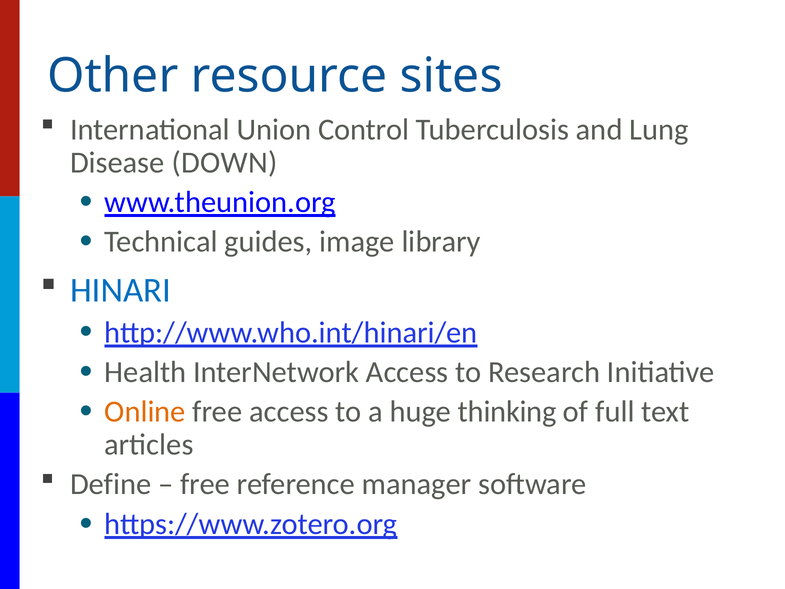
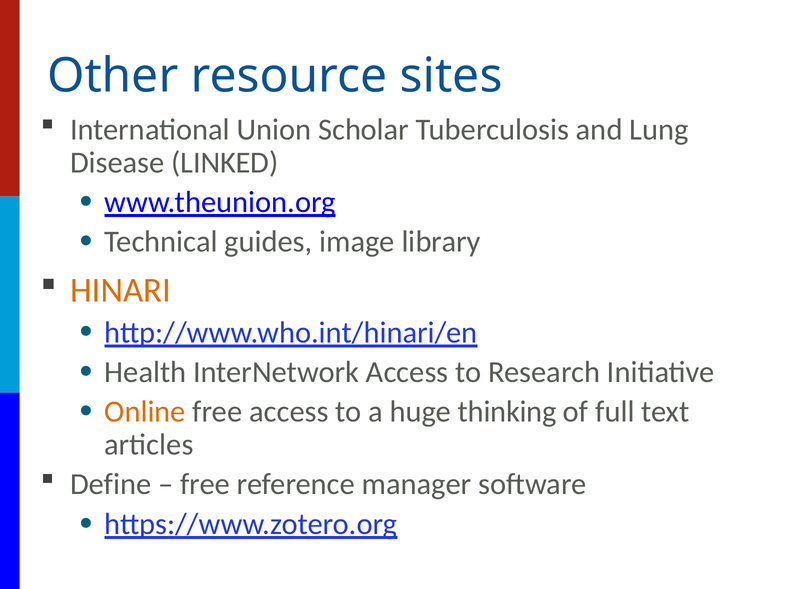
Control: Control -> Scholar
DOWN: DOWN -> LINKED
HINARI colour: blue -> orange
